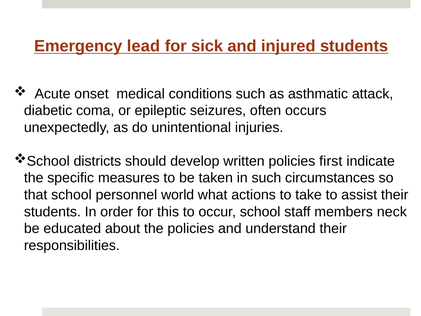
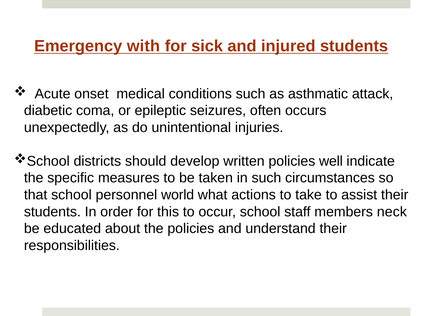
lead: lead -> with
first: first -> well
